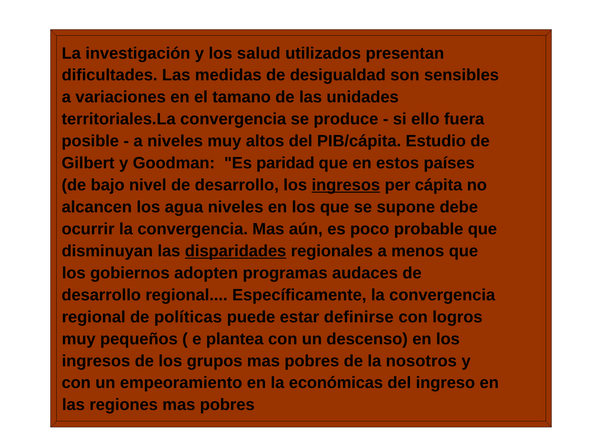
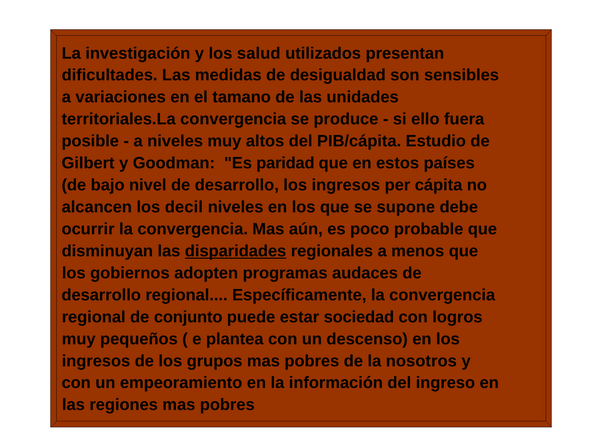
ingresos at (346, 185) underline: present -> none
agua: agua -> decil
políticas: políticas -> conjunto
definirse: definirse -> sociedad
económicas: económicas -> información
